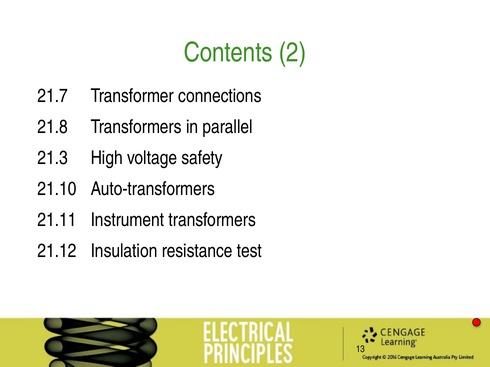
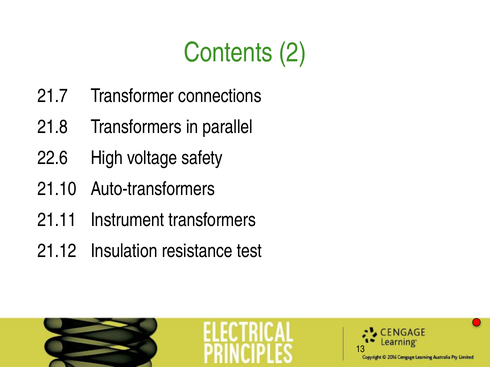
21.3: 21.3 -> 22.6
